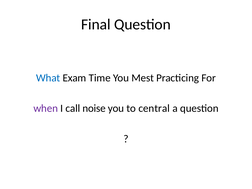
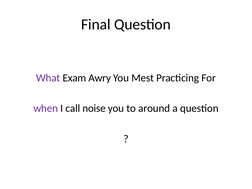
What colour: blue -> purple
Time: Time -> Awry
central: central -> around
